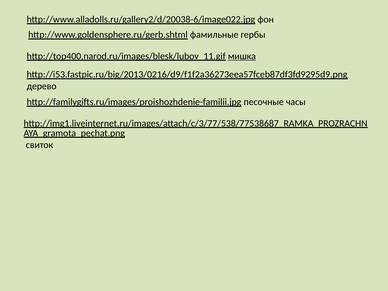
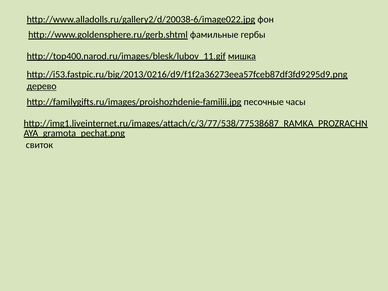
дерево underline: none -> present
